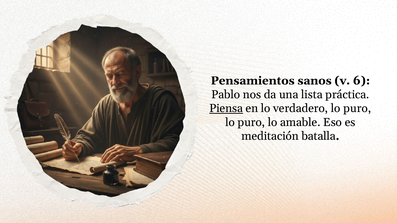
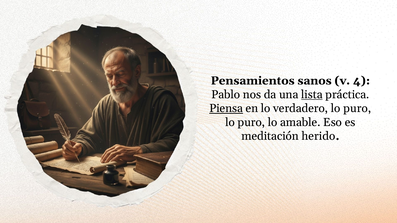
6: 6 -> 4
lista underline: none -> present
batalla: batalla -> herido
